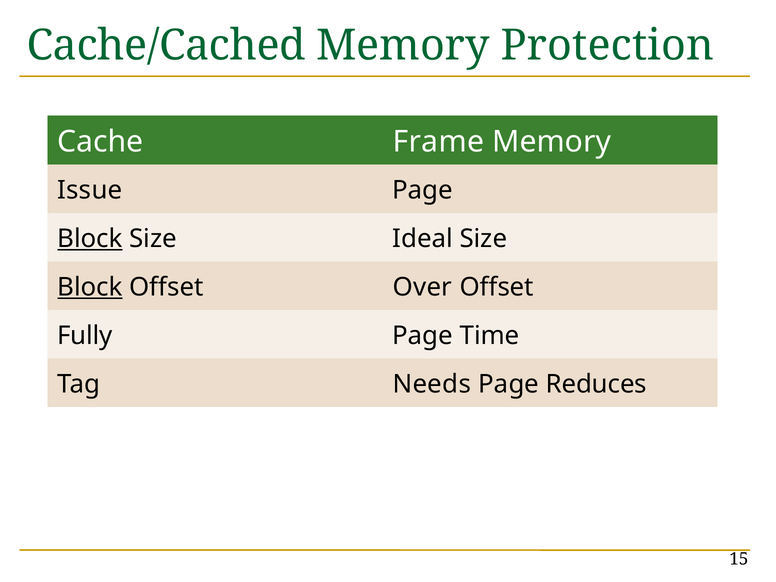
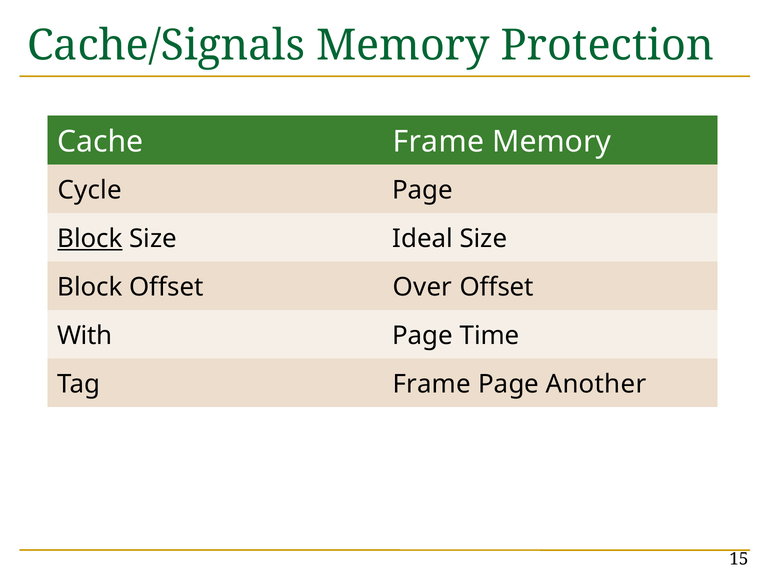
Cache/Cached: Cache/Cached -> Cache/Signals
Issue: Issue -> Cycle
Block at (90, 287) underline: present -> none
Fully: Fully -> With
Tag Needs: Needs -> Frame
Reduces: Reduces -> Another
